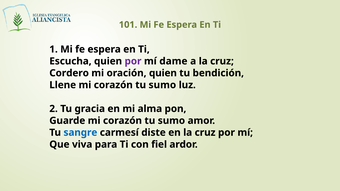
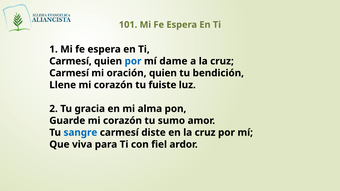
Escucha at (70, 61): Escucha -> Carmesí
por at (133, 61) colour: purple -> blue
Cordero at (69, 73): Cordero -> Carmesí
sumo at (162, 85): sumo -> fuiste
